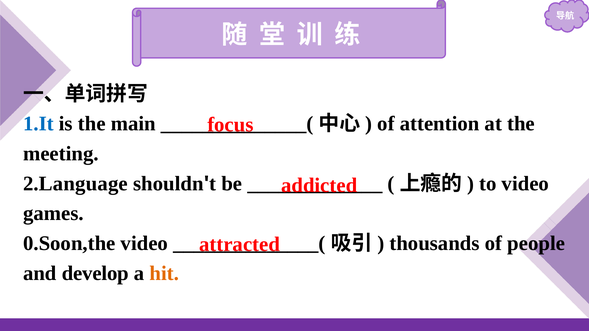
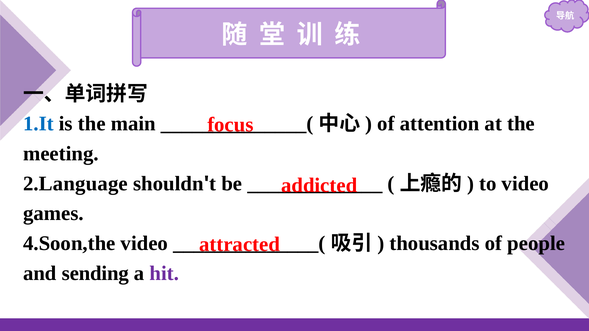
0.Soon,the: 0.Soon,the -> 4.Soon,the
develop: develop -> sending
hit colour: orange -> purple
